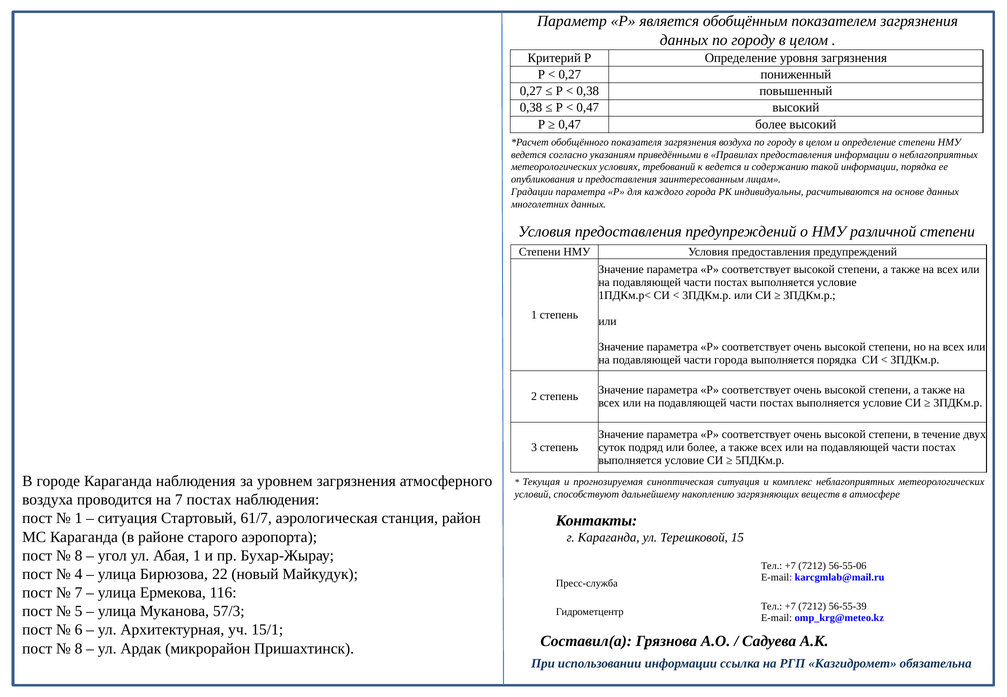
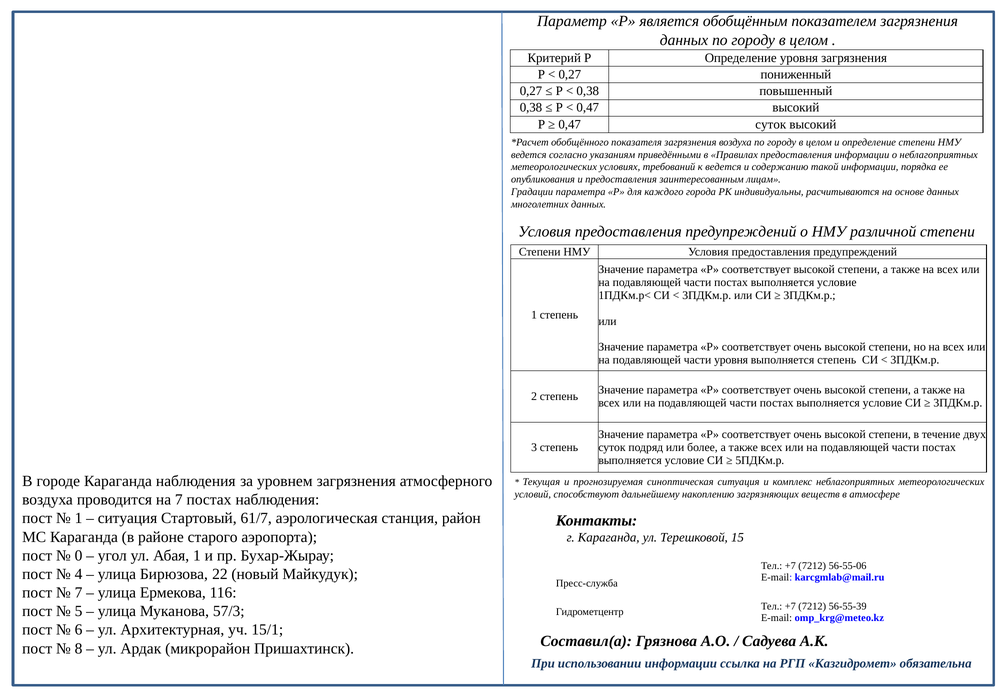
0,47 более: более -> суток
части города: города -> уровня
выполняется порядка: порядка -> степень
8 at (79, 556): 8 -> 0
